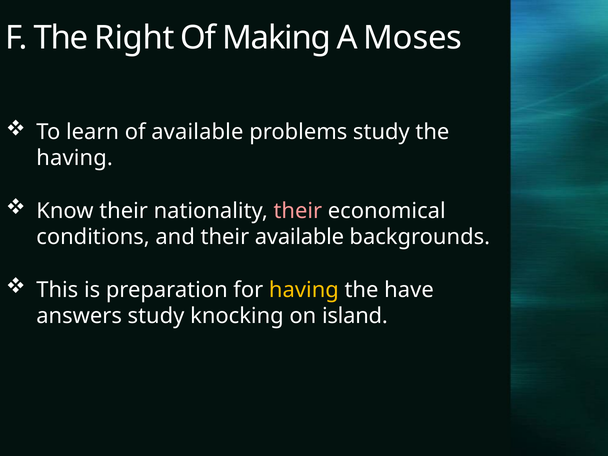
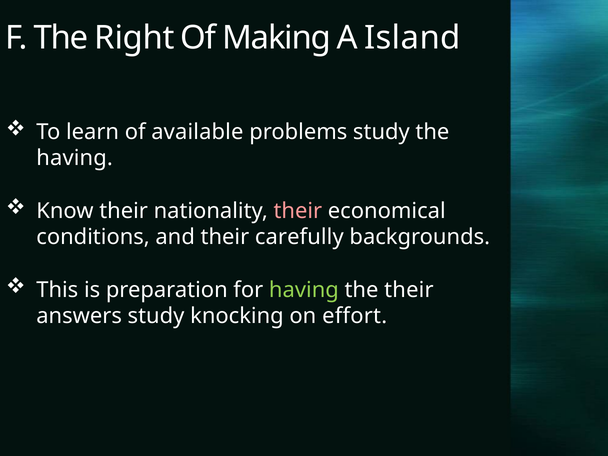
Moses: Moses -> Island
their available: available -> carefully
having at (304, 290) colour: yellow -> light green
the have: have -> their
island: island -> effort
